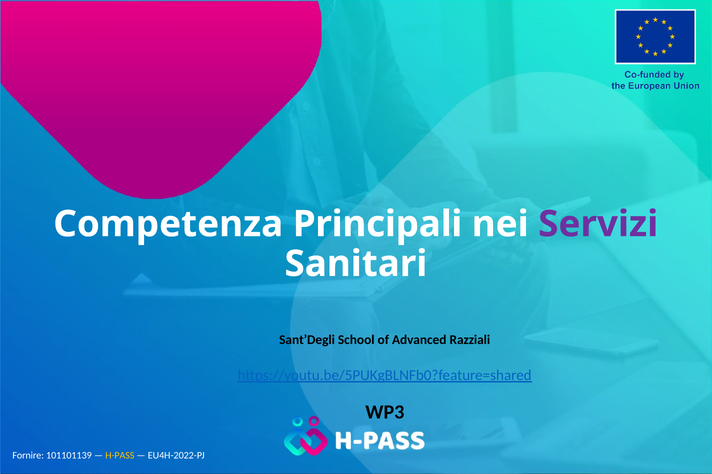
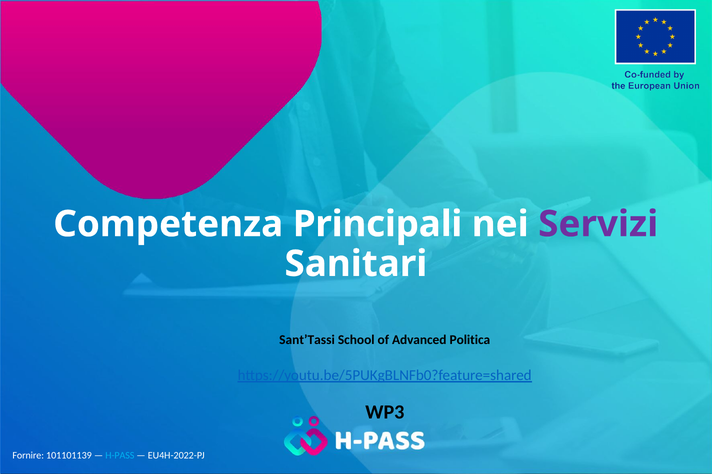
Sant’Degli: Sant’Degli -> Sant’Tassi
Razziali: Razziali -> Politica
H-PASS colour: yellow -> light blue
